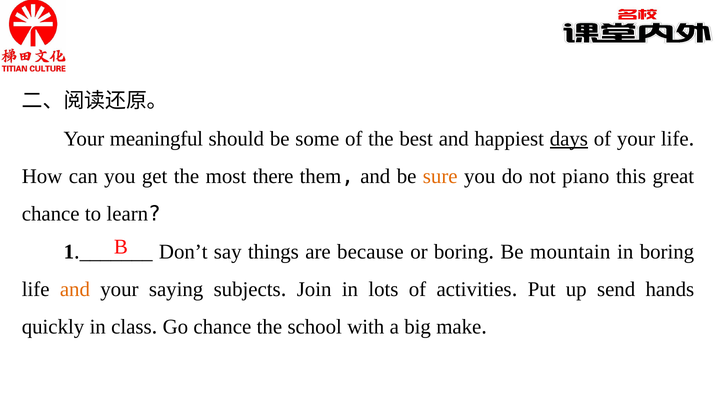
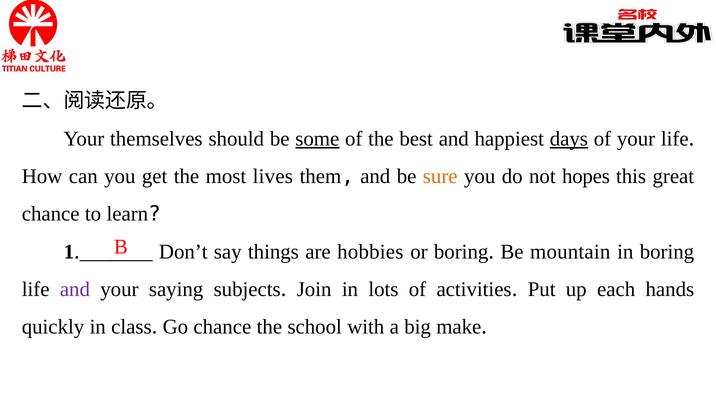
meaningful: meaningful -> themselves
some underline: none -> present
there: there -> lives
piano: piano -> hopes
because: because -> hobbies
and at (75, 289) colour: orange -> purple
send: send -> each
